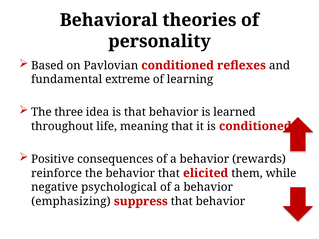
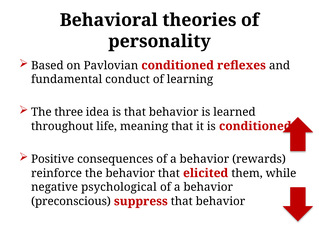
extreme: extreme -> conduct
emphasizing: emphasizing -> preconscious
